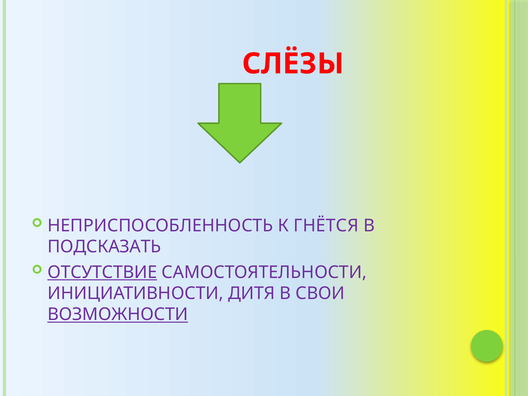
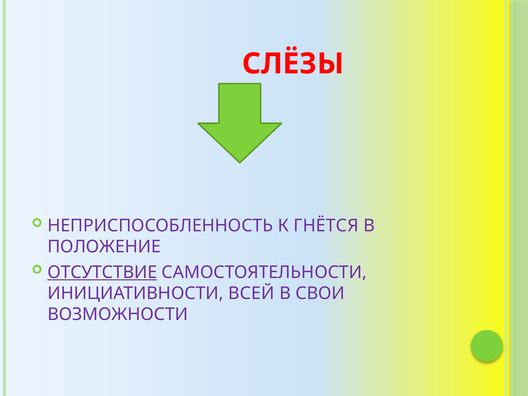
ПОДСКАЗАТЬ: ПОДСКАЗАТЬ -> ПОЛОЖЕНИЕ
ДИТЯ: ДИТЯ -> ВСЕЙ
ВОЗМОЖНОСТИ underline: present -> none
